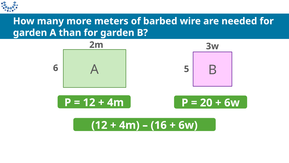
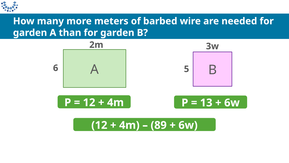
20: 20 -> 13
16: 16 -> 89
